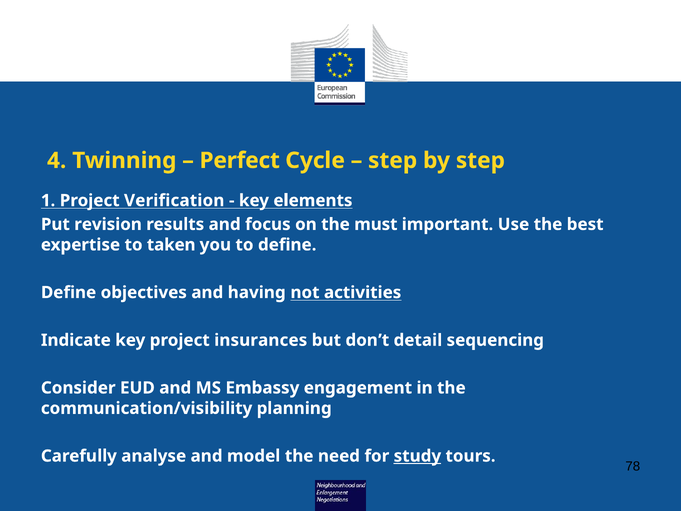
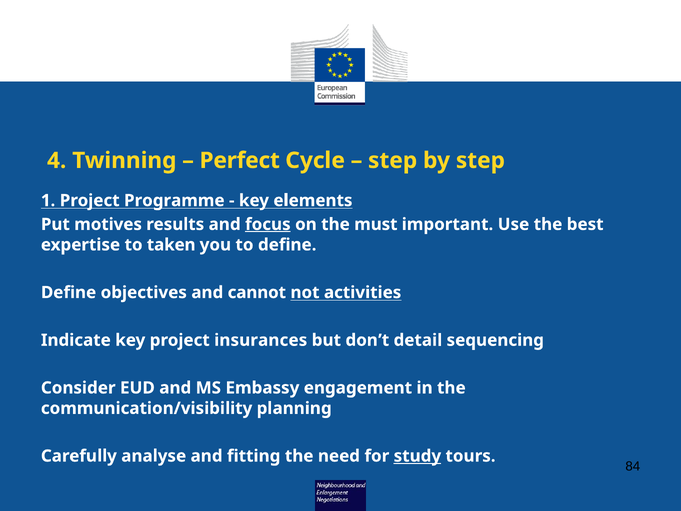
Verification: Verification -> Programme
revision: revision -> motives
focus underline: none -> present
having: having -> cannot
model: model -> fitting
78: 78 -> 84
